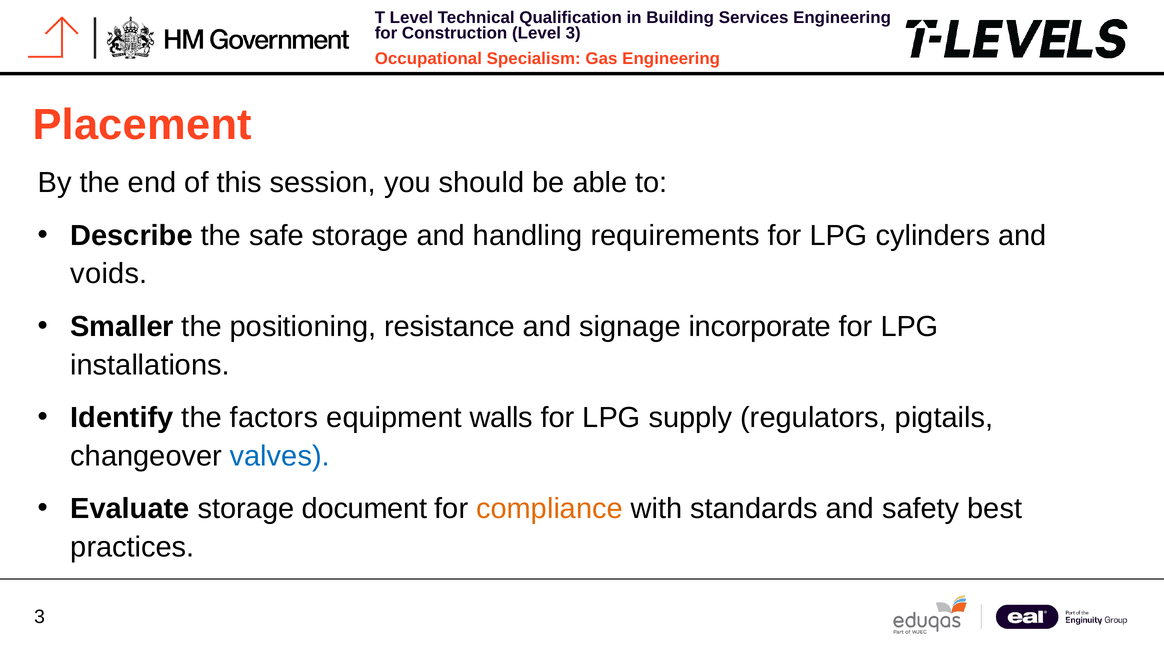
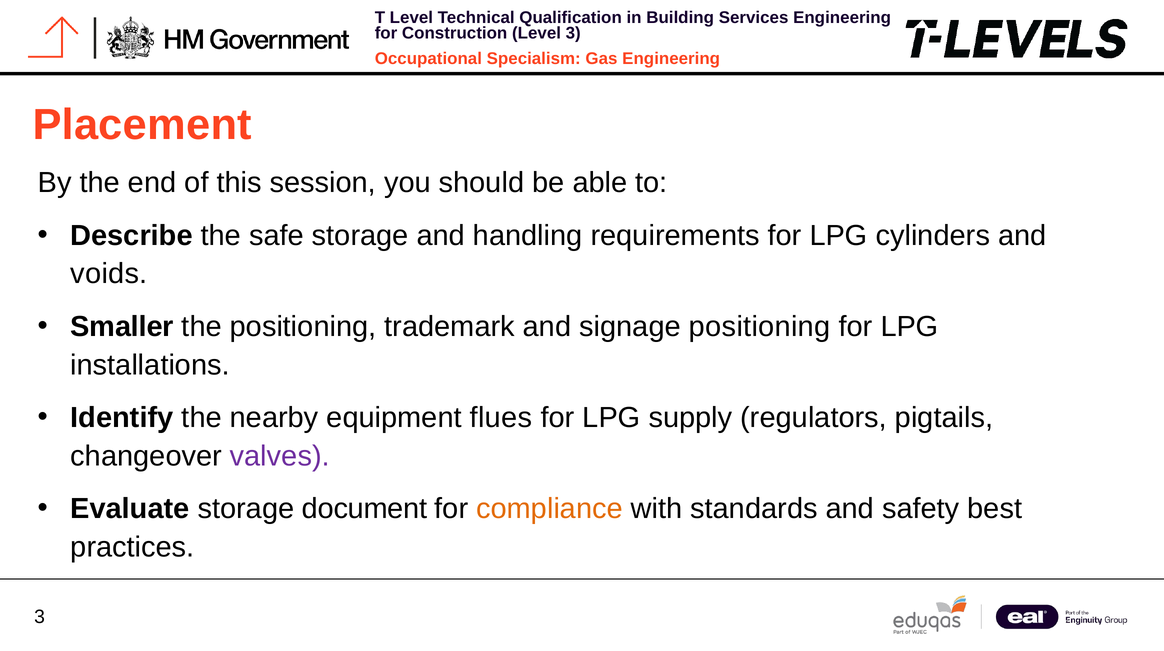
resistance: resistance -> trademark
signage incorporate: incorporate -> positioning
factors: factors -> nearby
walls: walls -> flues
valves colour: blue -> purple
